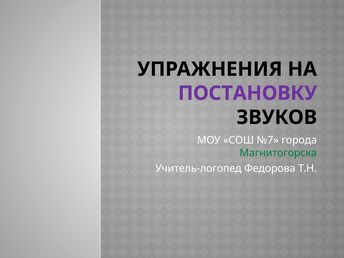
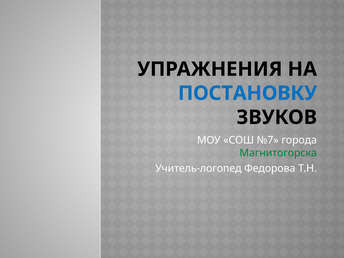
ПОСТАНОВКУ colour: purple -> blue
